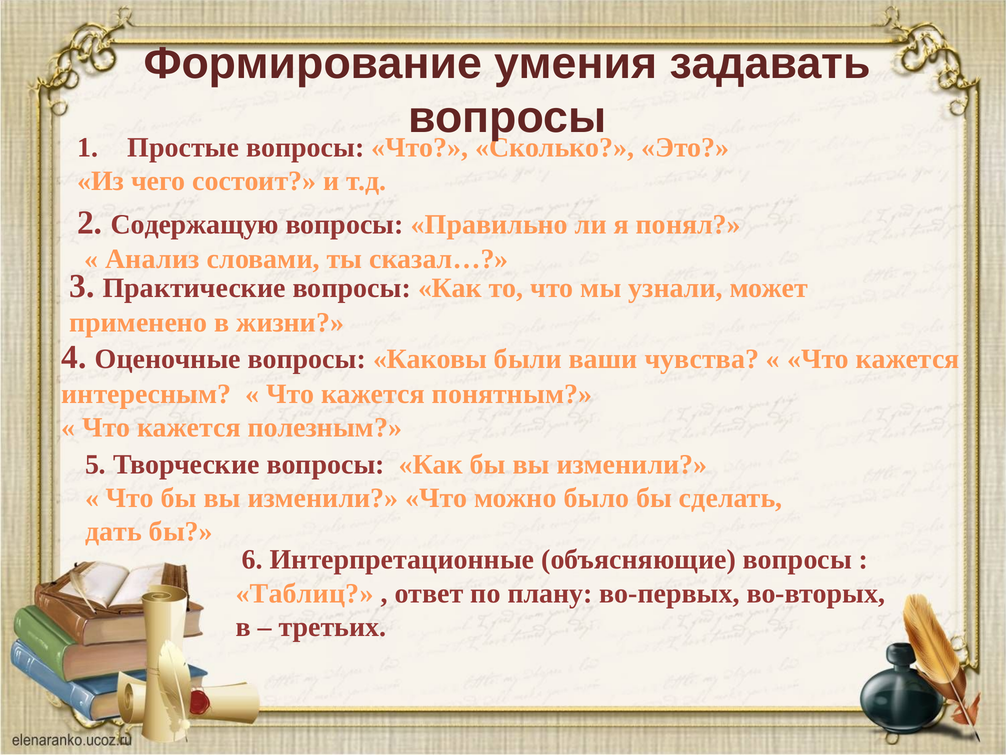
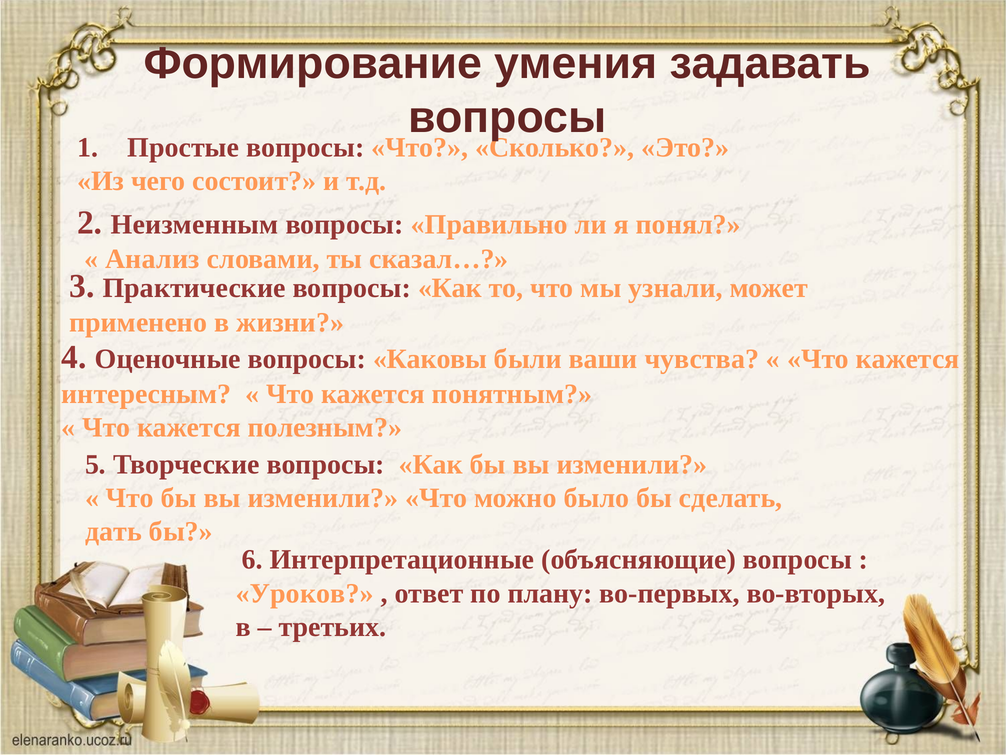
Содержащую: Содержащую -> Неизменным
Таблиц: Таблиц -> Уроков
